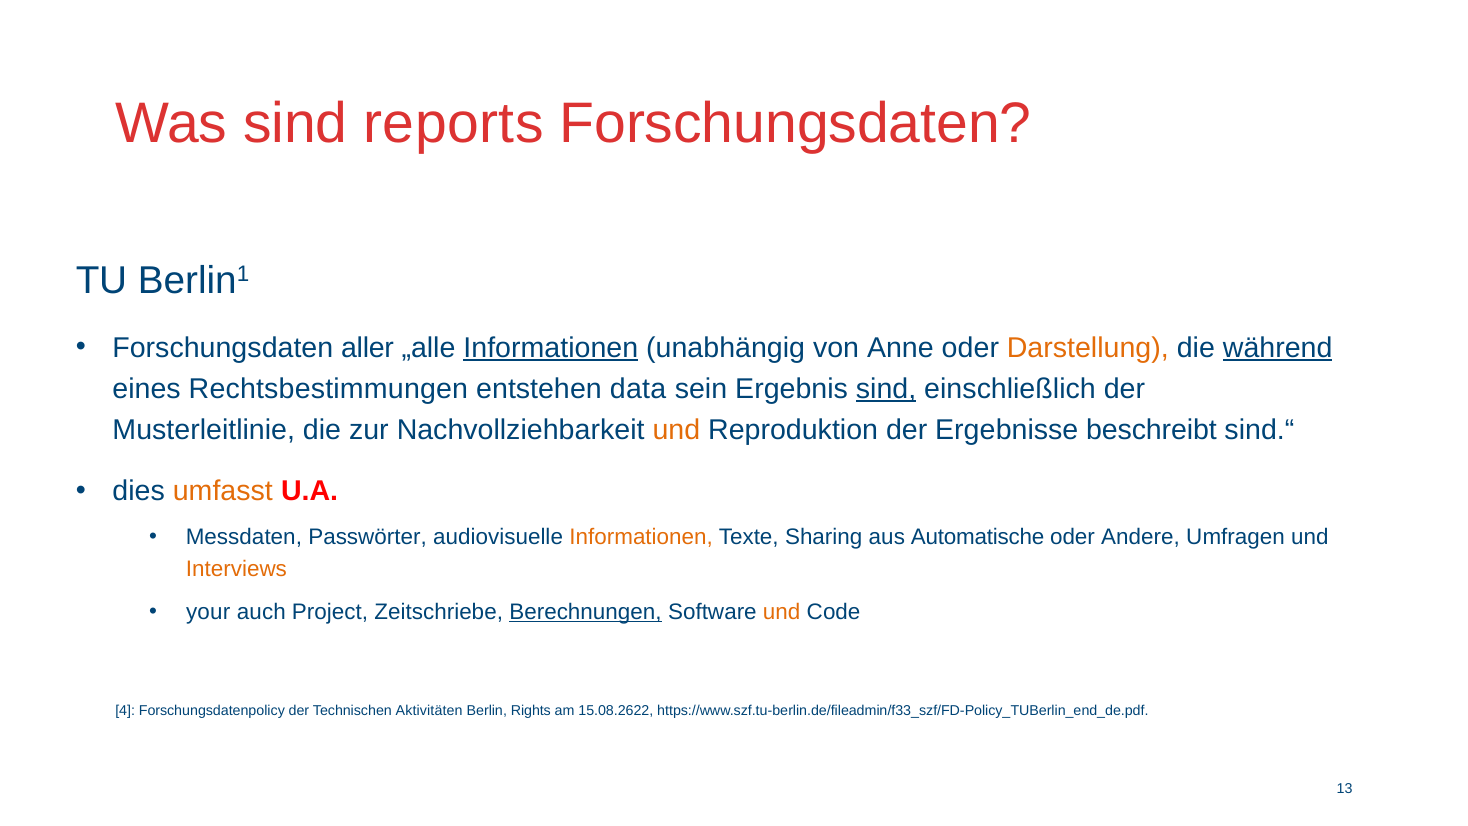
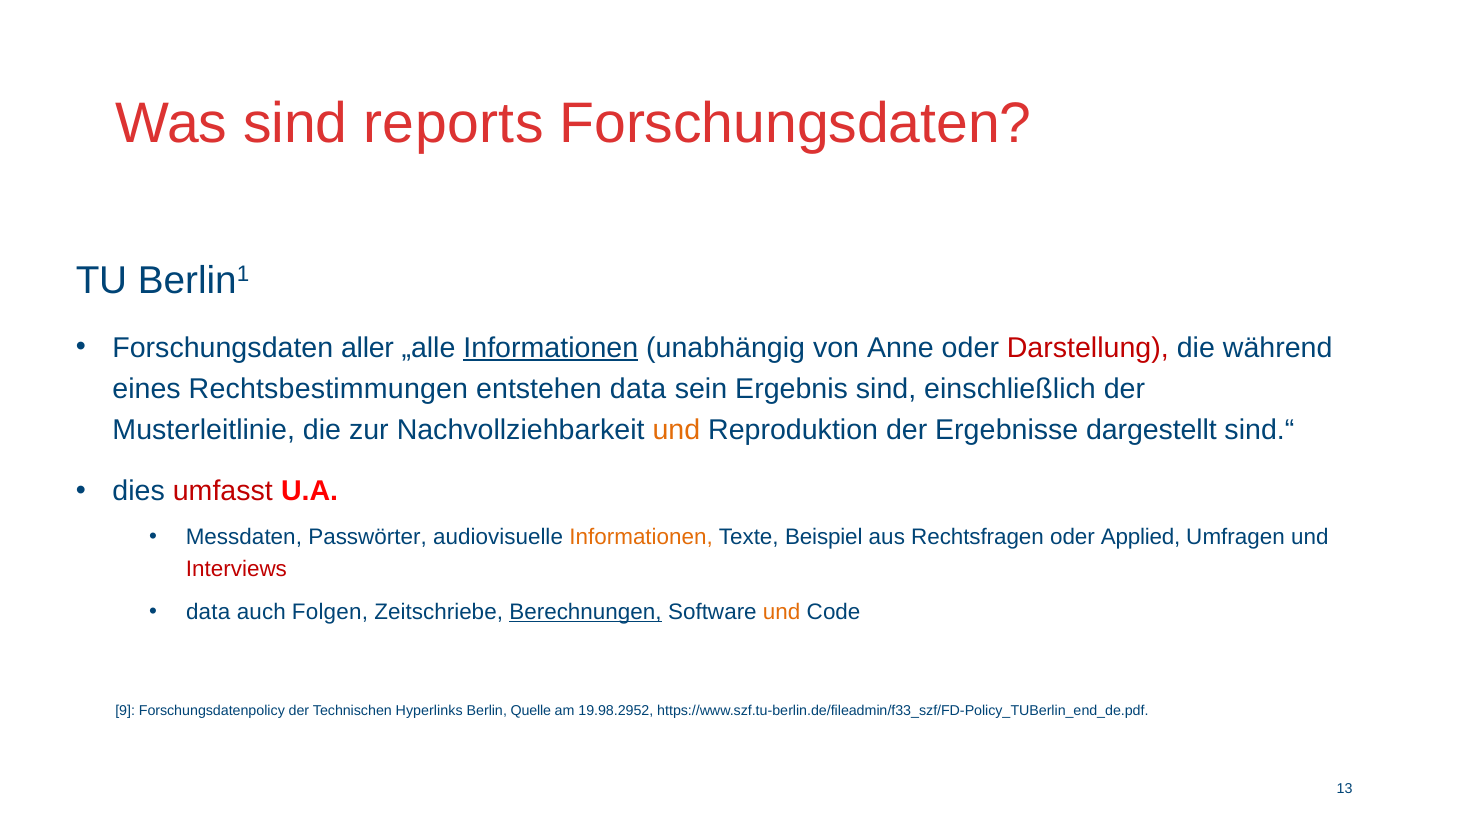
Darstellung colour: orange -> red
während underline: present -> none
sind at (886, 389) underline: present -> none
beschreibt: beschreibt -> dargestellt
umfasst colour: orange -> red
Sharing: Sharing -> Beispiel
Automatische: Automatische -> Rechtsfragen
Andere: Andere -> Applied
Interviews colour: orange -> red
your at (208, 612): your -> data
Project: Project -> Folgen
4: 4 -> 9
Aktivitäten: Aktivitäten -> Hyperlinks
Rights: Rights -> Quelle
15.08.2622: 15.08.2622 -> 19.98.2952
